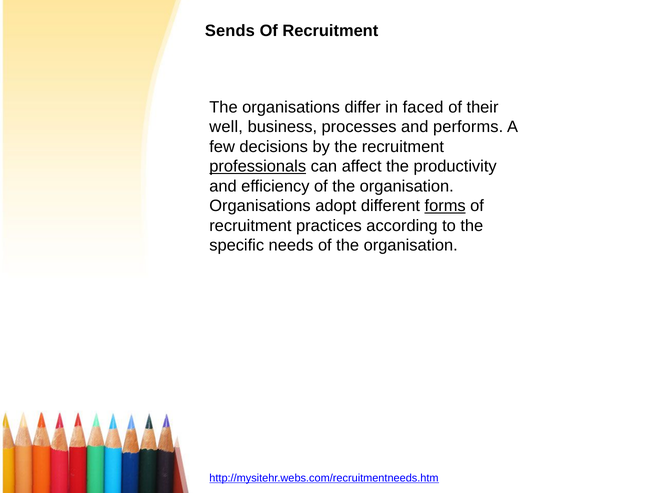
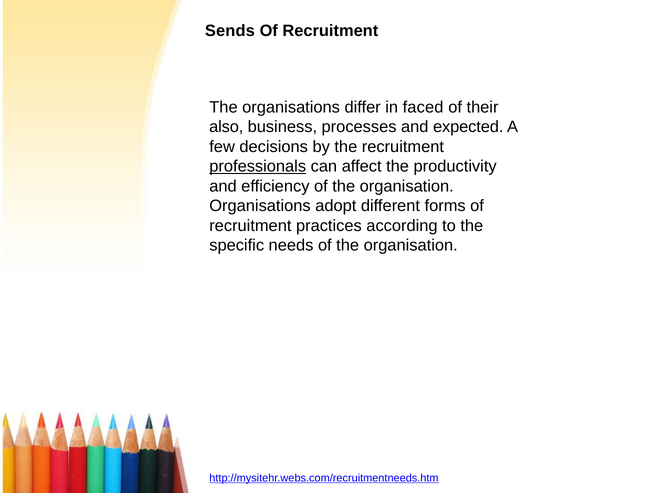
well: well -> also
performs: performs -> expected
forms underline: present -> none
